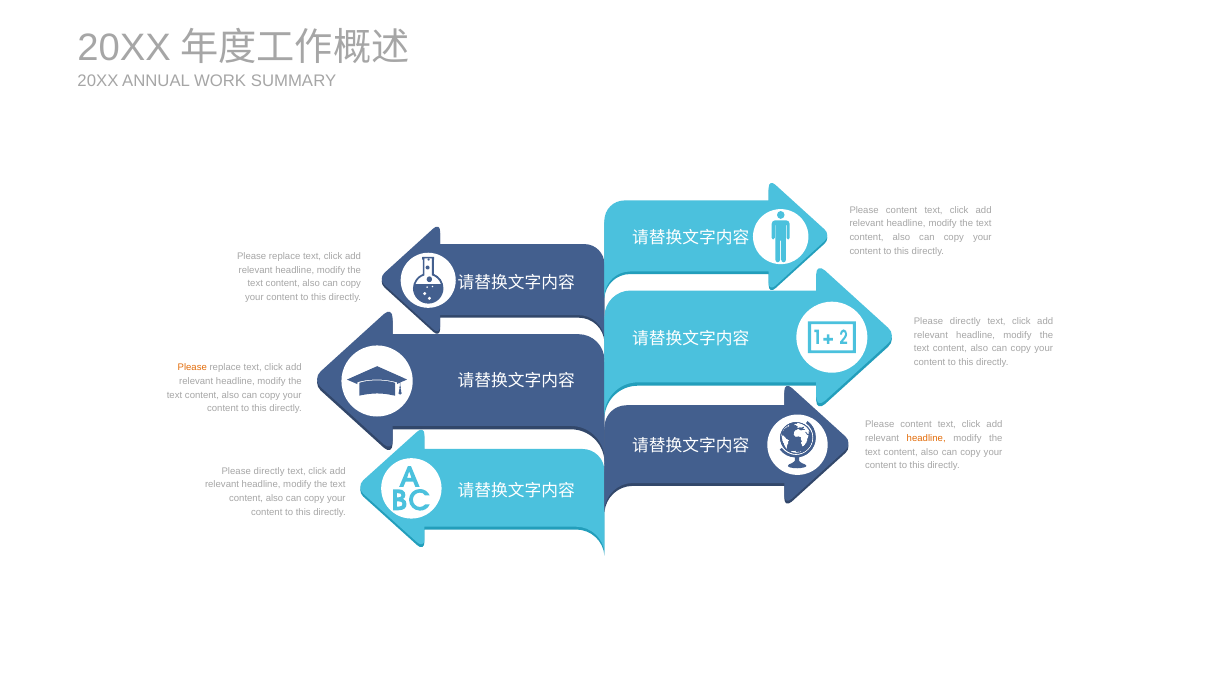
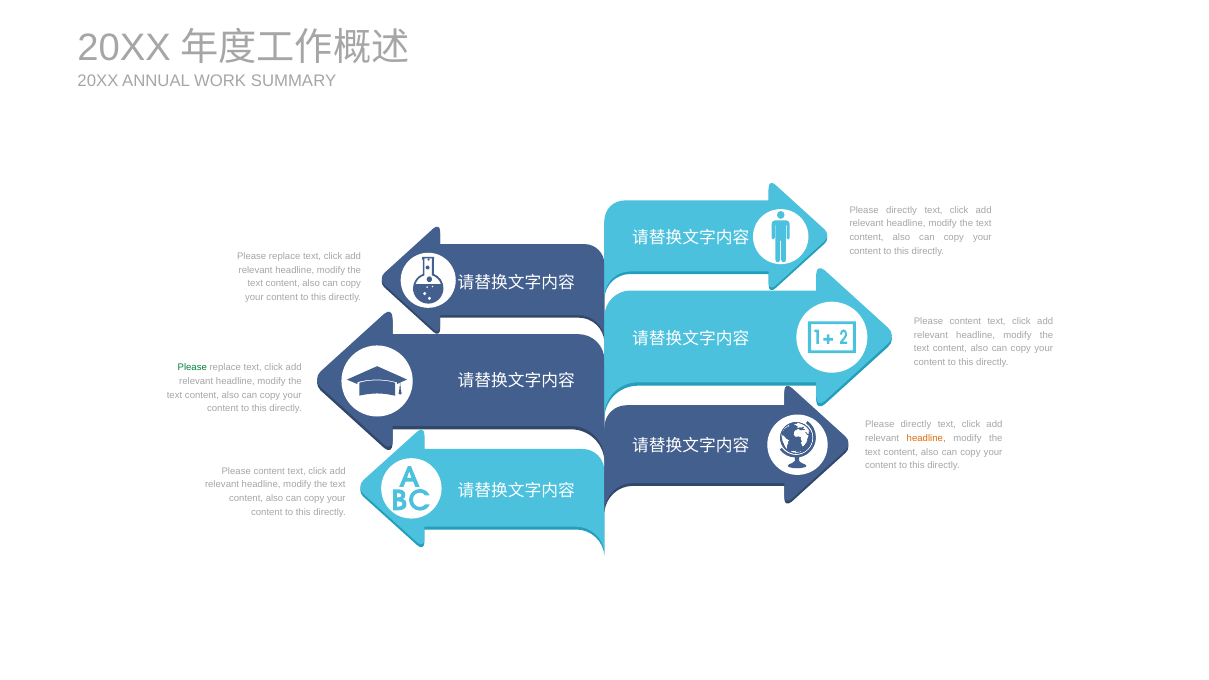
content at (902, 210): content -> directly
directly at (965, 321): directly -> content
Please at (192, 368) colour: orange -> green
content at (916, 425): content -> directly
directly at (269, 471): directly -> content
